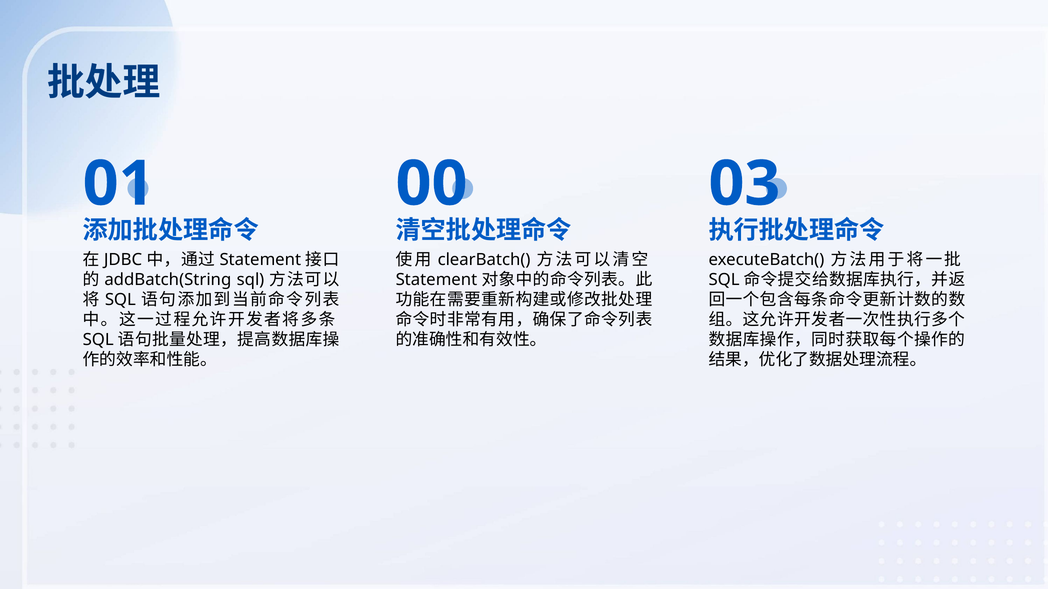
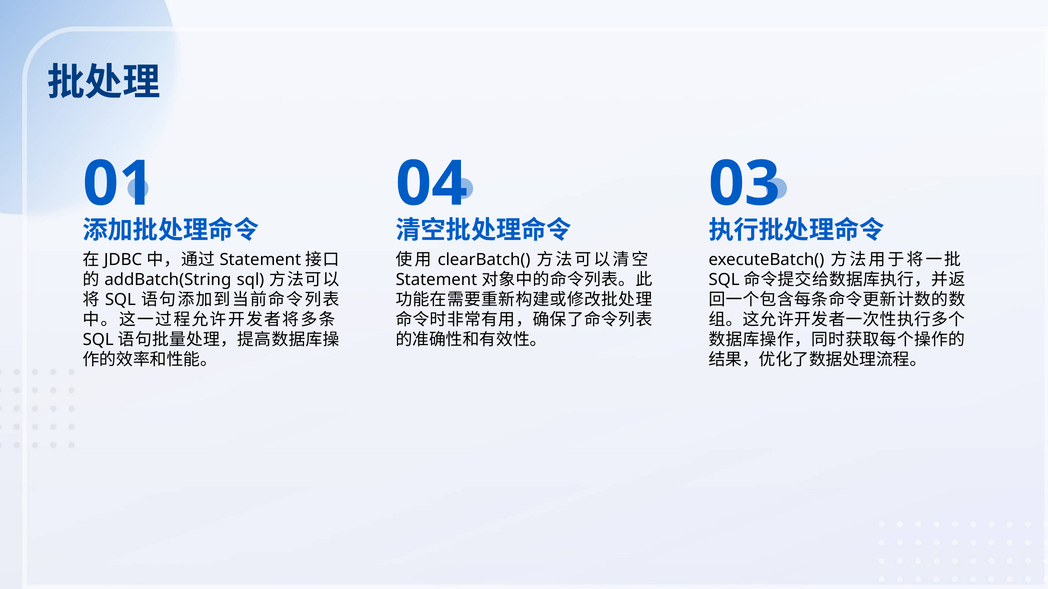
00: 00 -> 04
